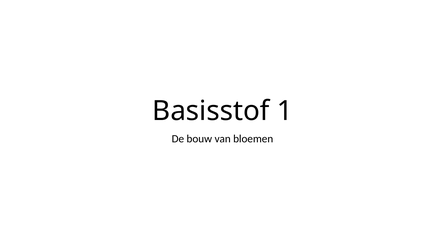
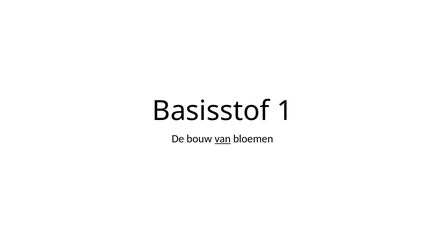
van underline: none -> present
